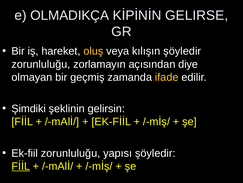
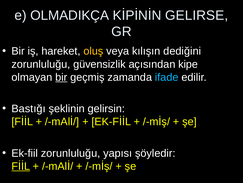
kılışın şöyledir: şöyledir -> dediğini
zorlamayın: zorlamayın -> güvensizlik
diye: diye -> kipe
bir at (61, 77) underline: none -> present
ifade colour: yellow -> light blue
Şimdiki: Şimdiki -> Bastığı
